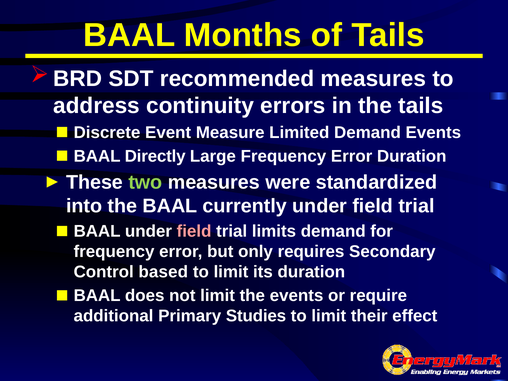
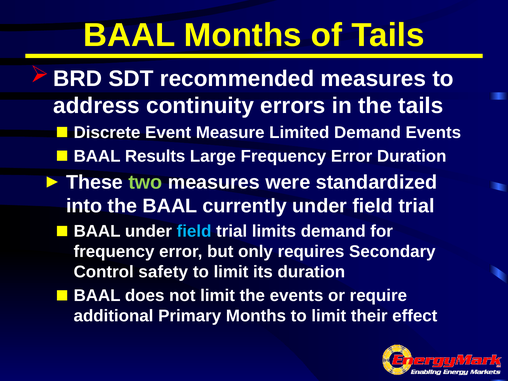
Directly: Directly -> Results
field at (194, 231) colour: pink -> light blue
based: based -> safety
Primary Studies: Studies -> Months
